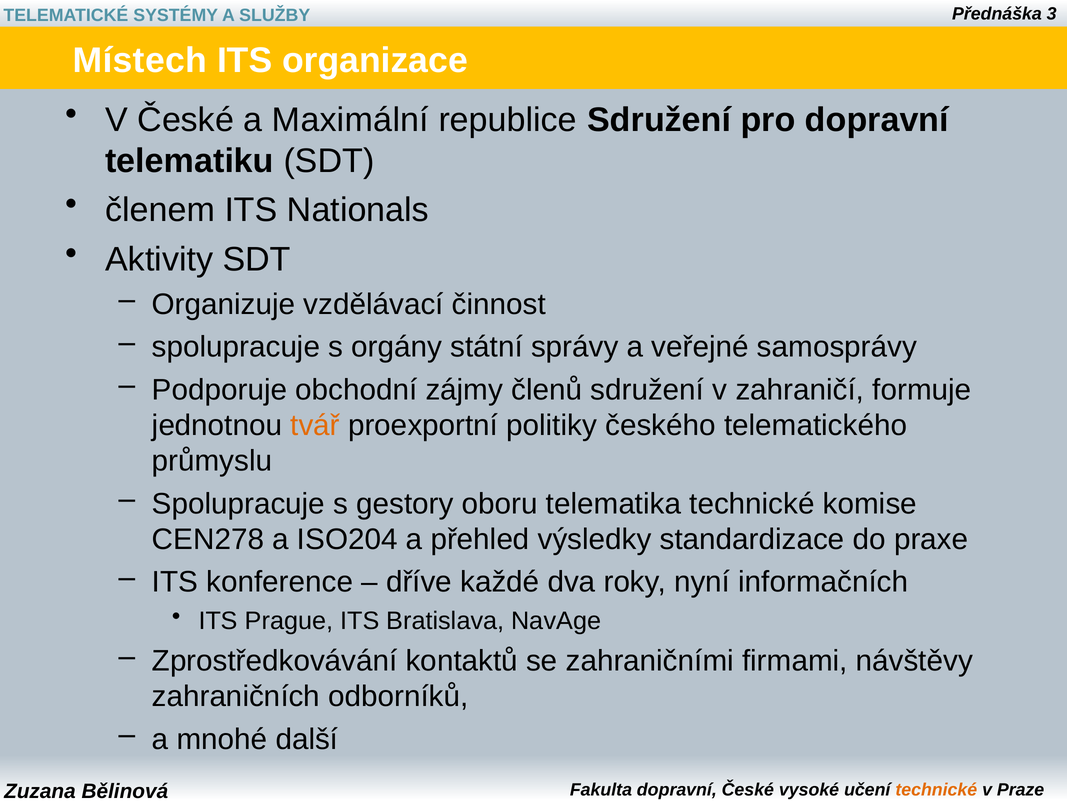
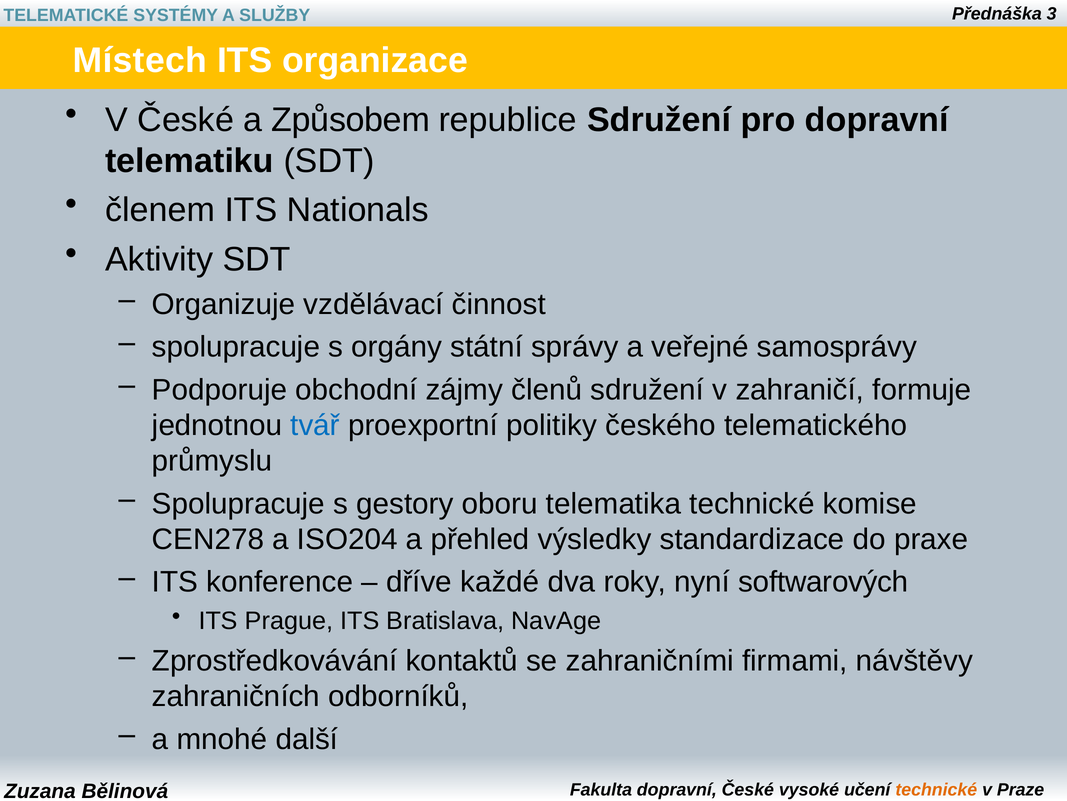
Maximální: Maximální -> Způsobem
tvář colour: orange -> blue
informačních: informačních -> softwarových
